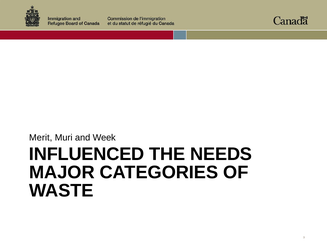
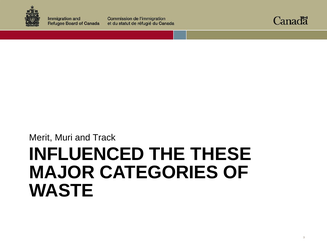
Week: Week -> Track
NEEDS: NEEDS -> THESE
